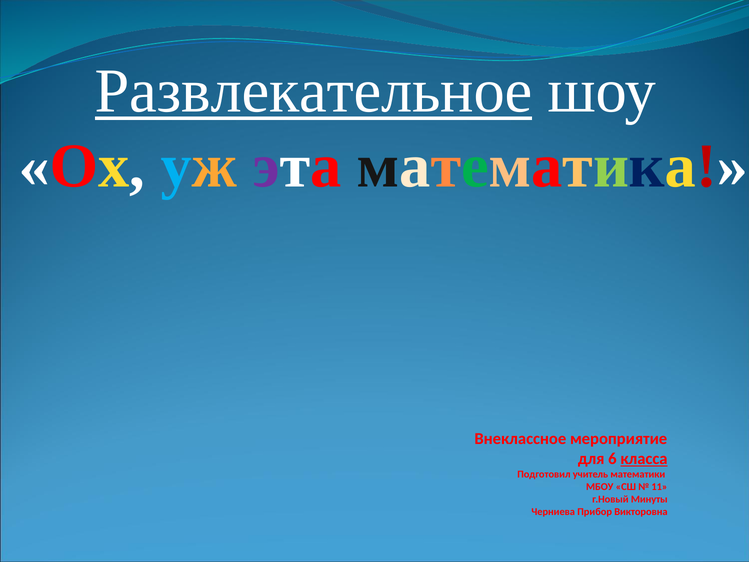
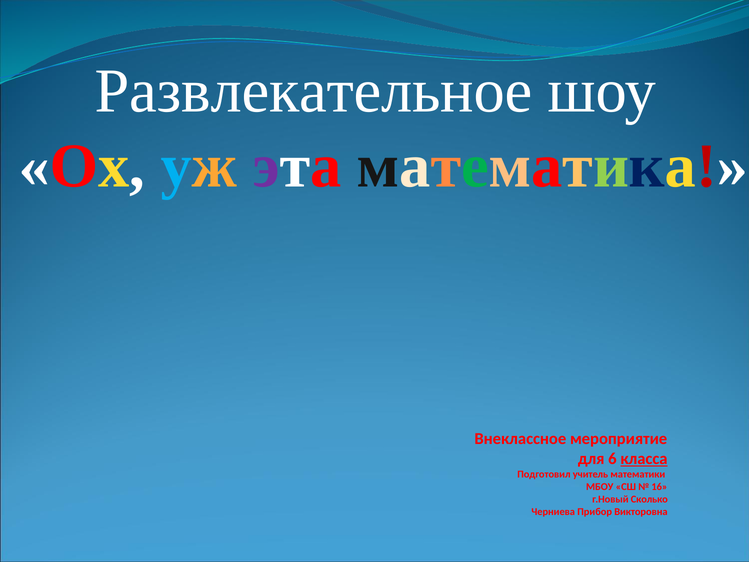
Развлекательное underline: present -> none
11: 11 -> 16
Минуты: Минуты -> Сколько
